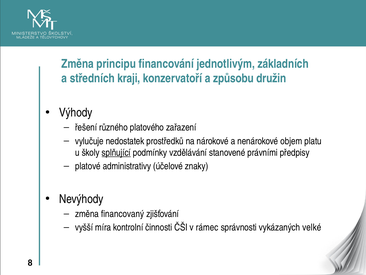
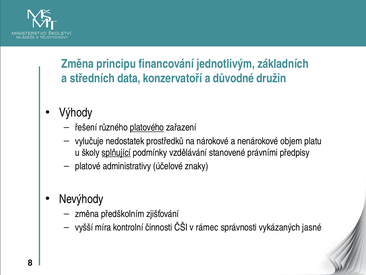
kraji: kraji -> data
způsobu: způsobu -> důvodné
platového underline: none -> present
financovaný: financovaný -> předškolním
velké: velké -> jasné
